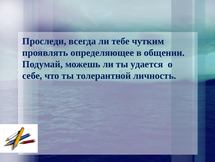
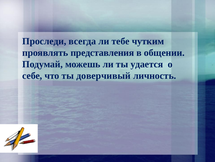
определяющее: определяющее -> представления
толерантной: толерантной -> доверчивый
